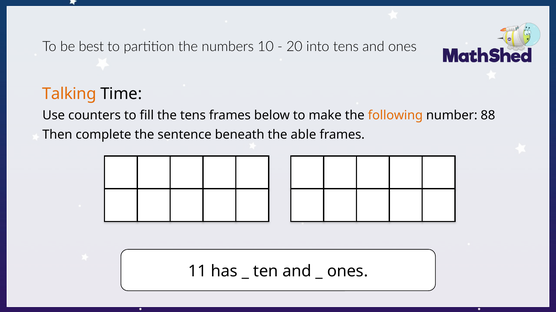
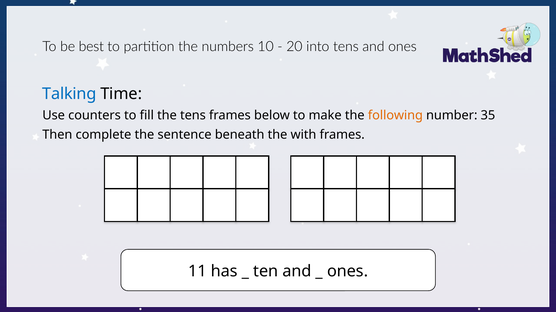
Talking colour: orange -> blue
88: 88 -> 35
able: able -> with
